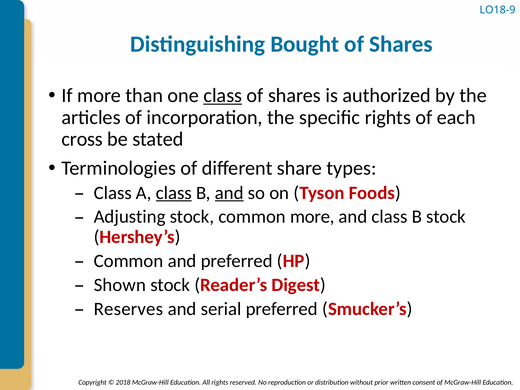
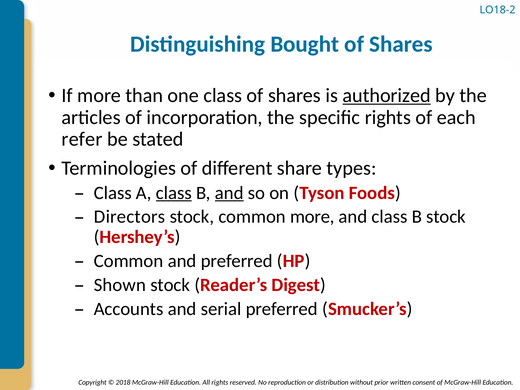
LO18-9: LO18-9 -> LO18-2
class at (223, 96) underline: present -> none
authorized underline: none -> present
cross: cross -> refer
Adjusting: Adjusting -> Directors
Reserves: Reserves -> Accounts
